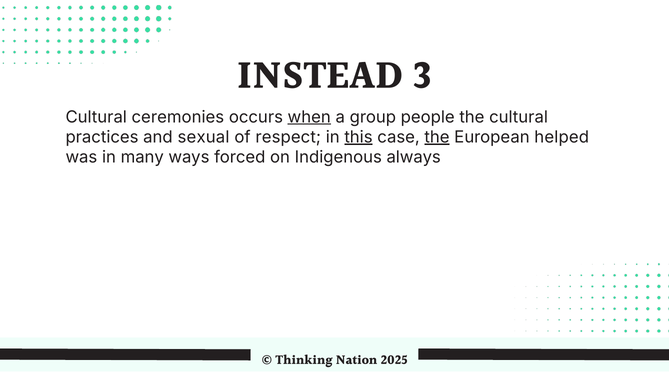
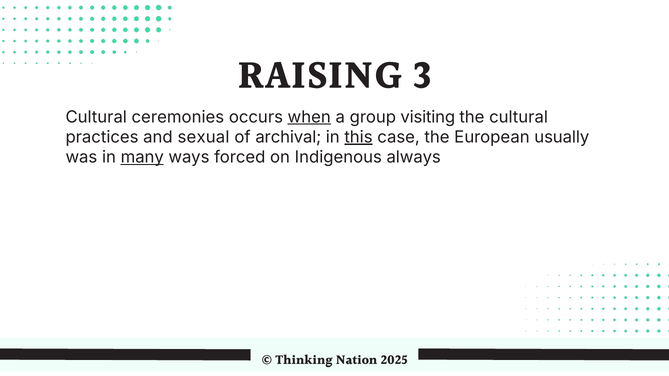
INSTEAD: INSTEAD -> RAISING
people: people -> visiting
respect: respect -> archival
the at (437, 137) underline: present -> none
helped: helped -> usually
many underline: none -> present
